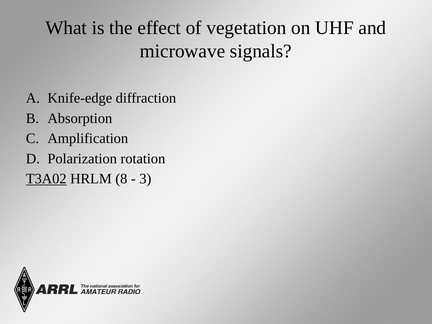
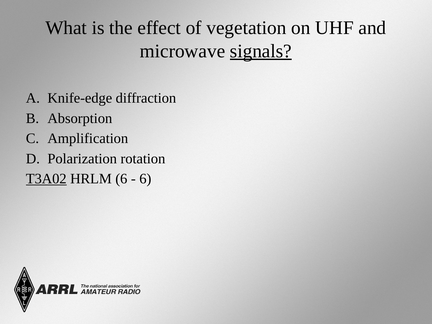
signals underline: none -> present
HRLM 8: 8 -> 6
3 at (145, 179): 3 -> 6
